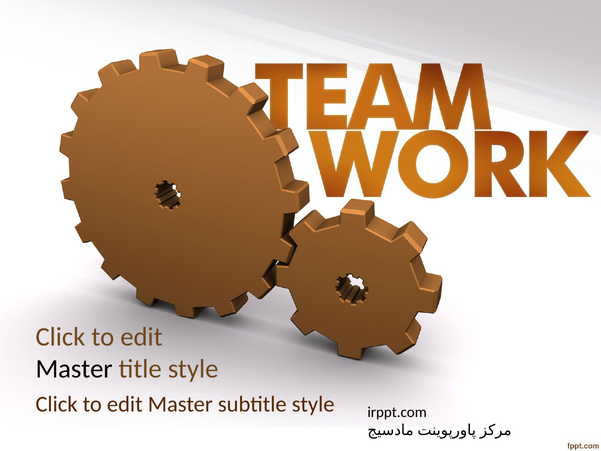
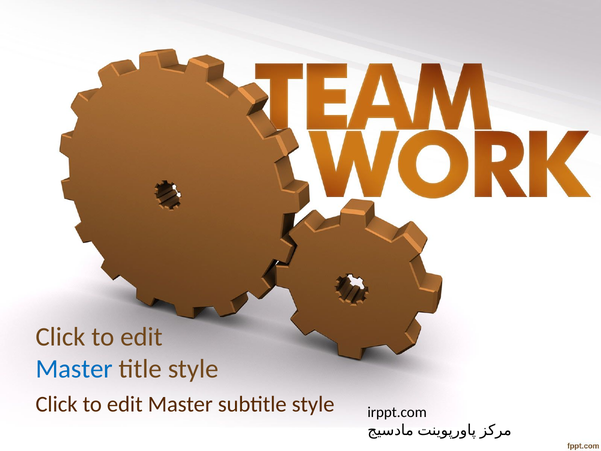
Master at (74, 369) colour: black -> blue
